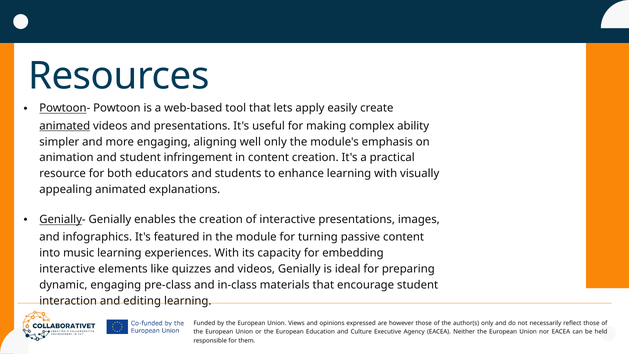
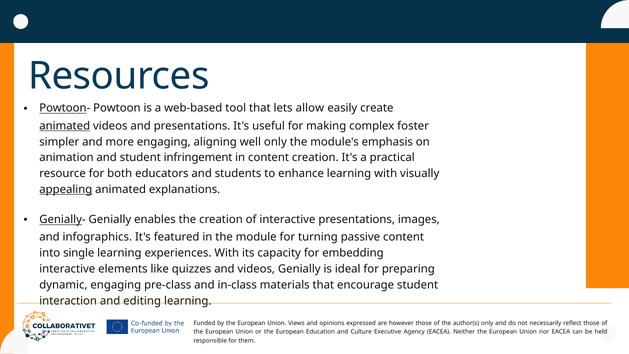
apply: apply -> allow
ability: ability -> foster
appealing underline: none -> present
music: music -> single
